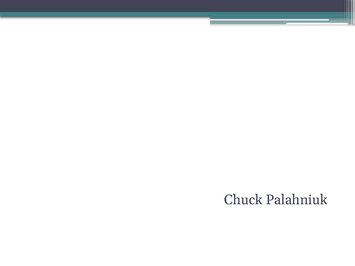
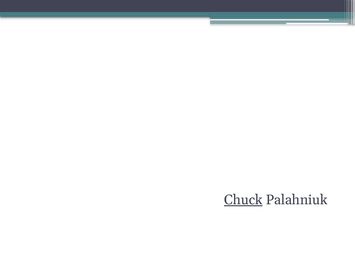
Chuck underline: none -> present
